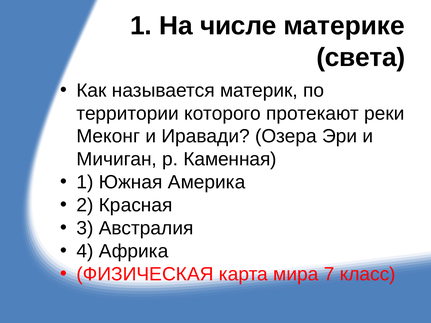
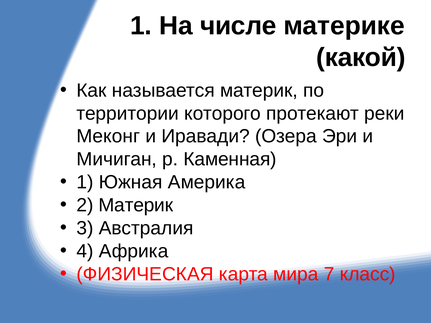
света: света -> какой
2 Красная: Красная -> Материк
